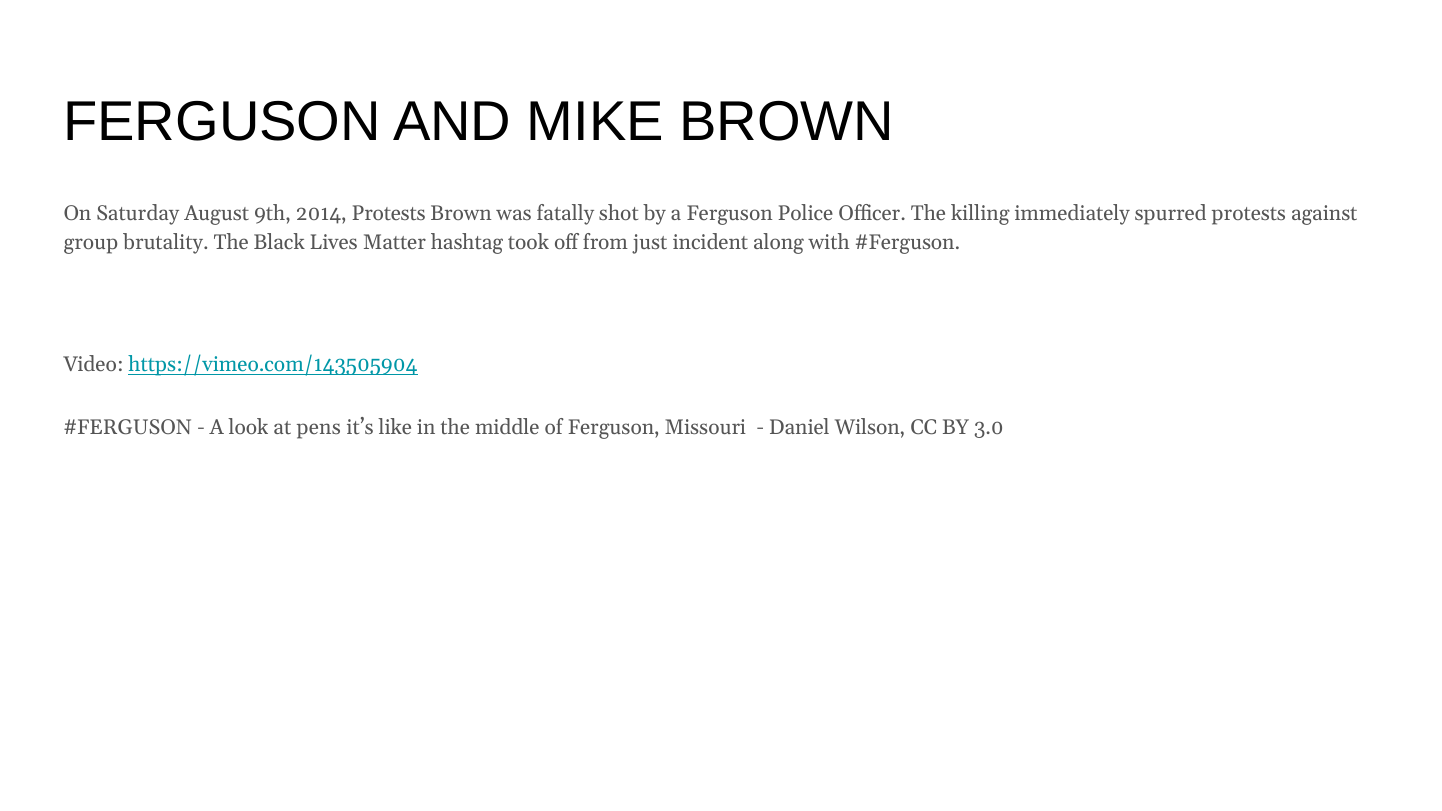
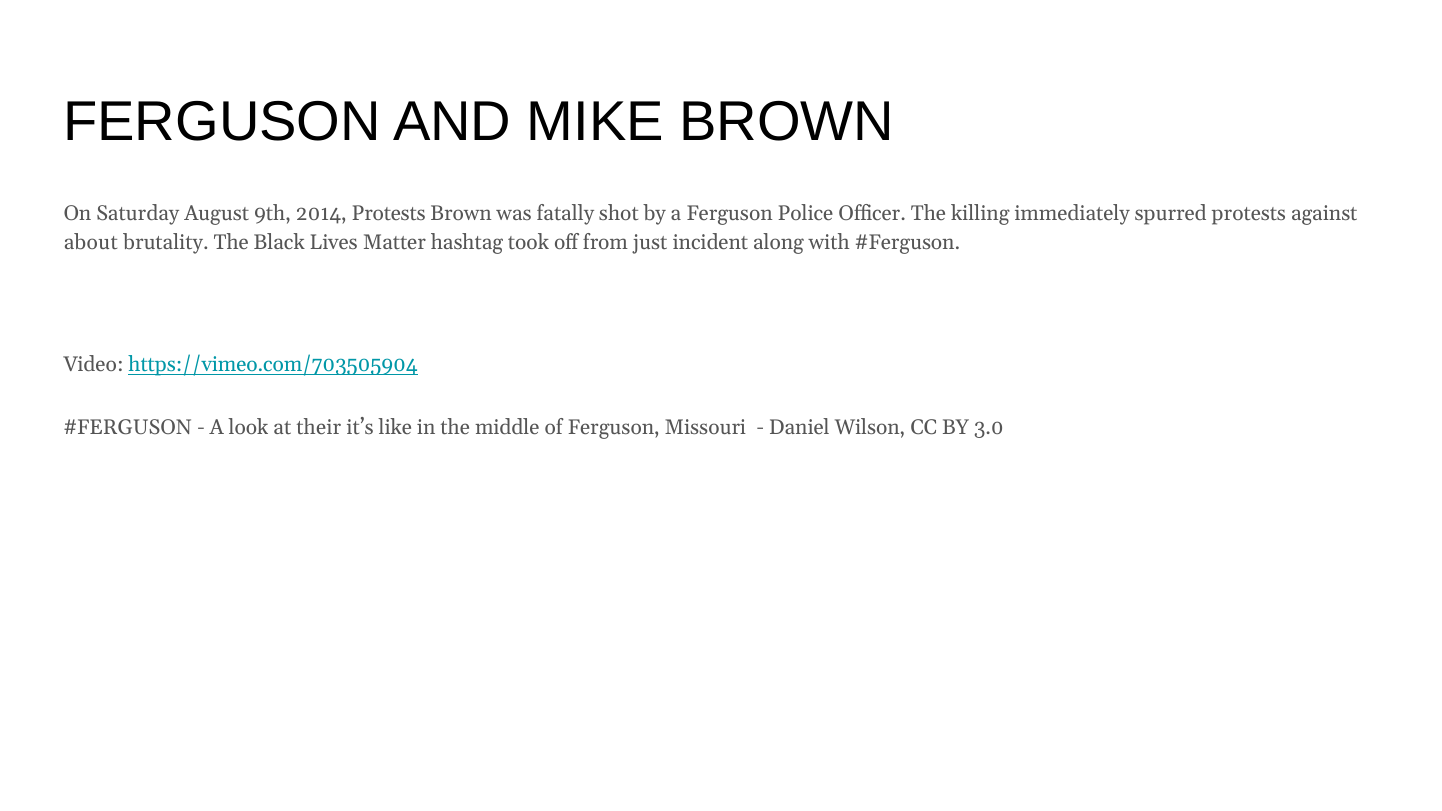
group: group -> about
https://vimeo.com/143505904: https://vimeo.com/143505904 -> https://vimeo.com/703505904
pens: pens -> their
